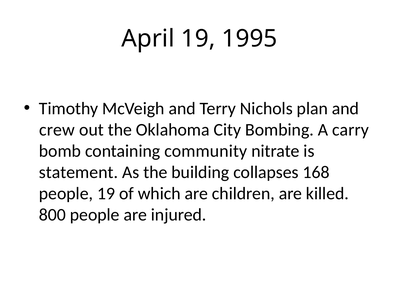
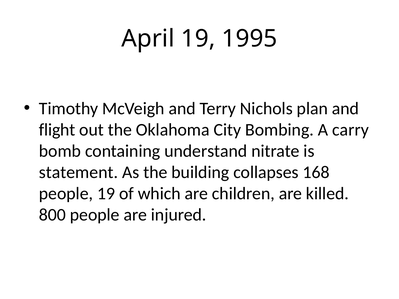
crew: crew -> flight
community: community -> understand
